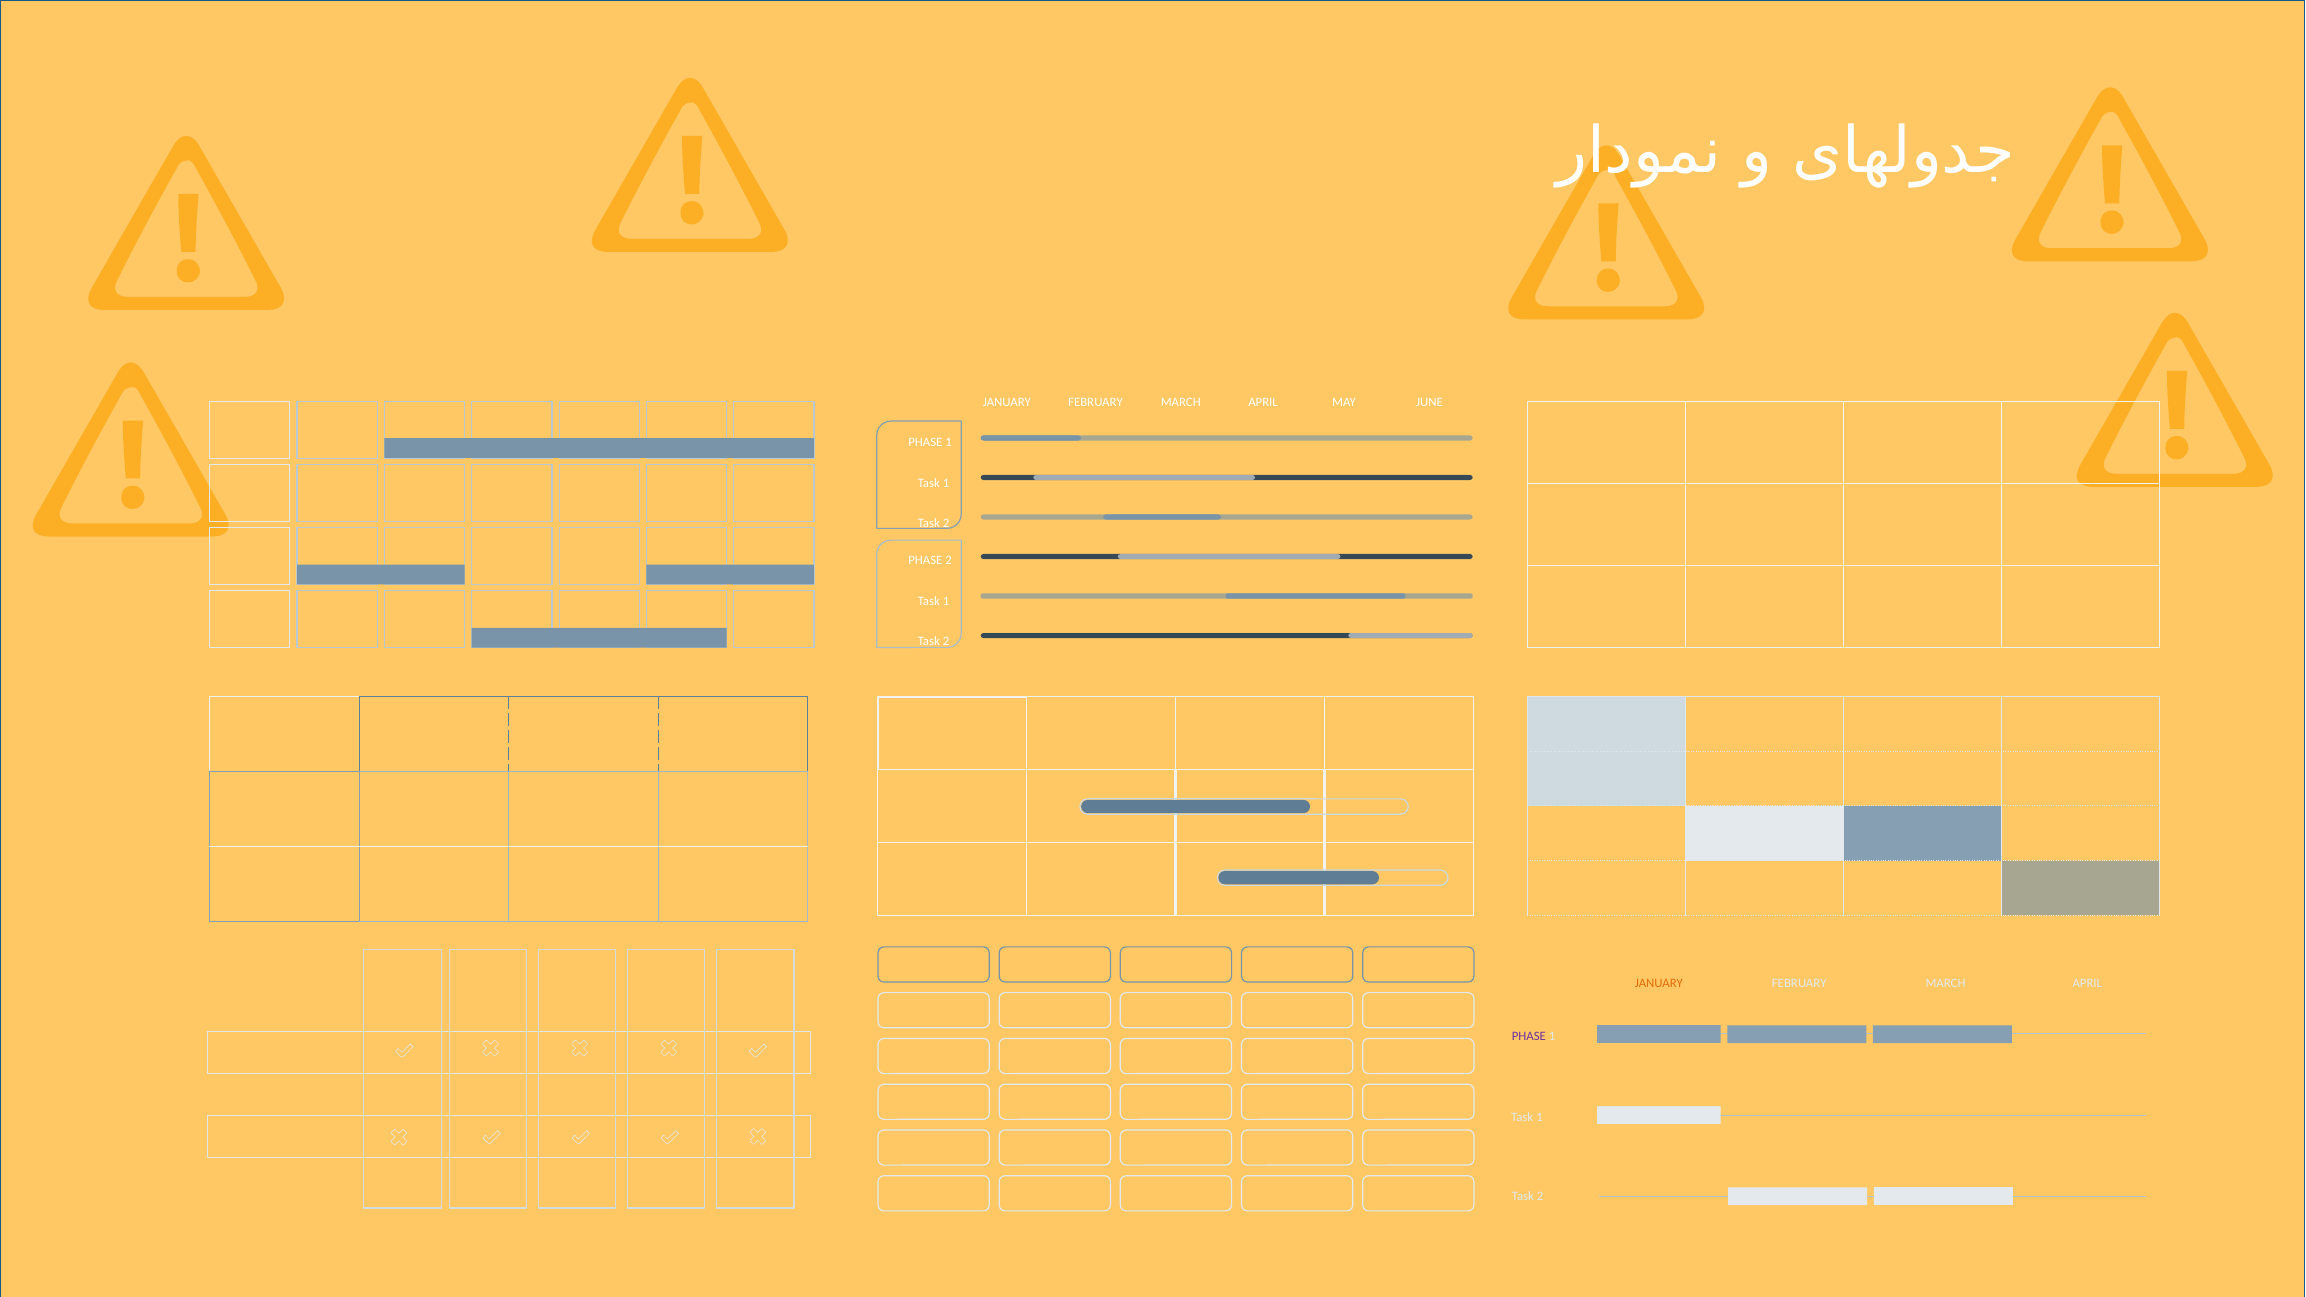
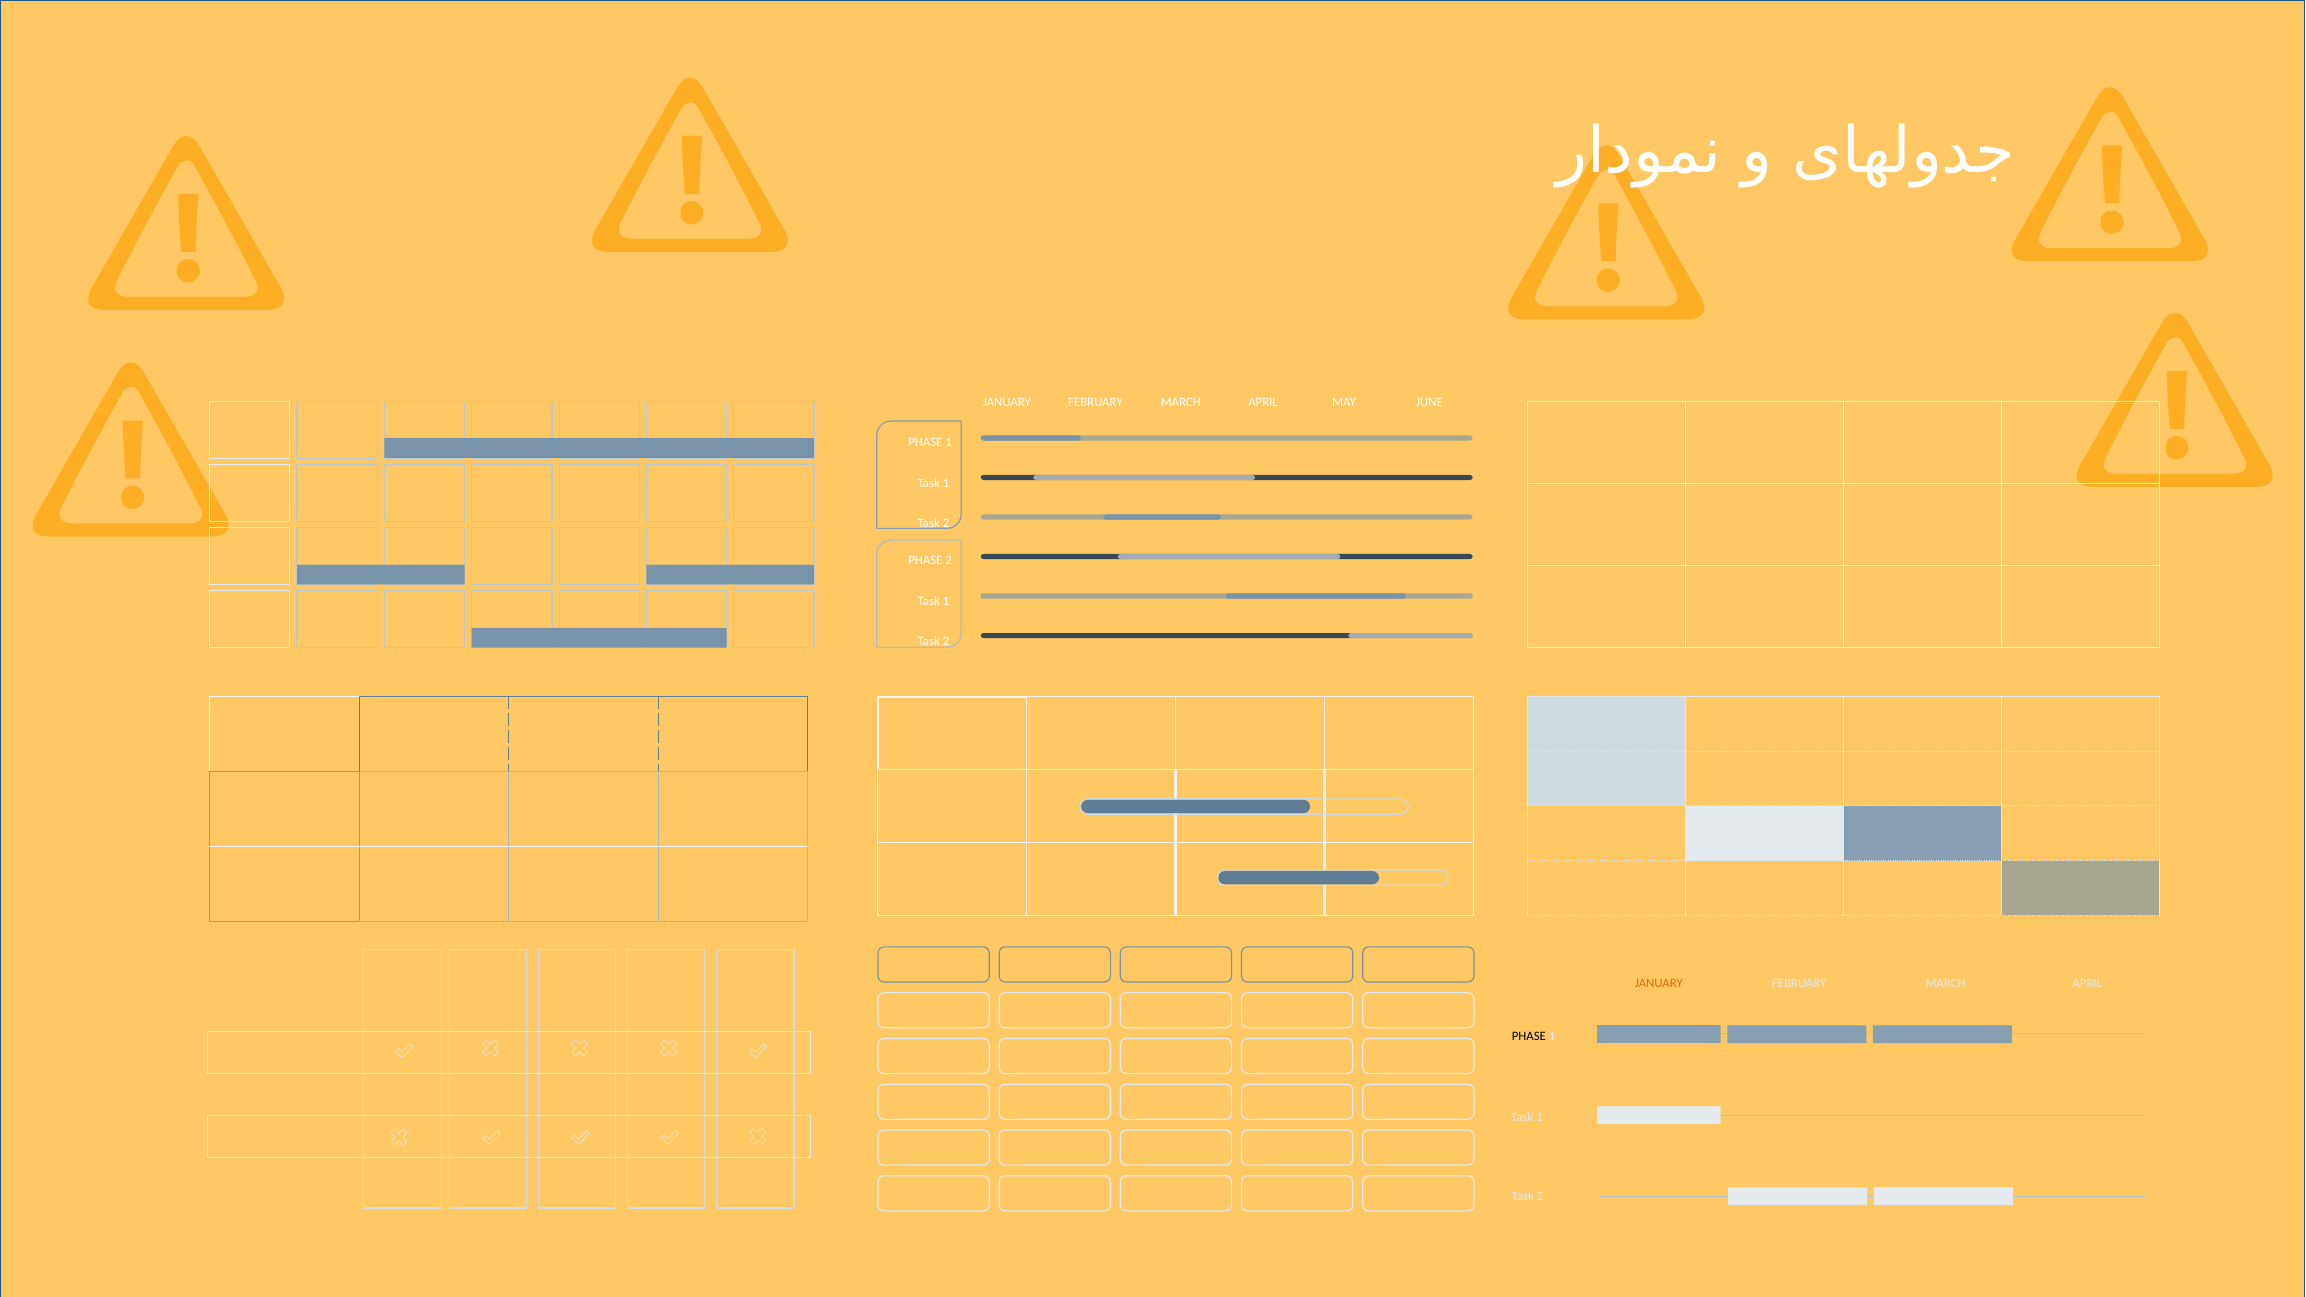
PHASE at (1529, 1037) colour: purple -> black
